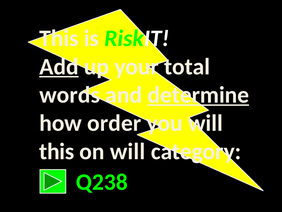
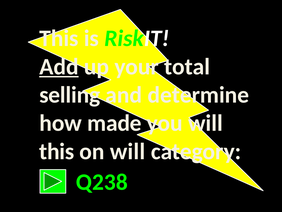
words: words -> selling
determine underline: present -> none
order: order -> made
